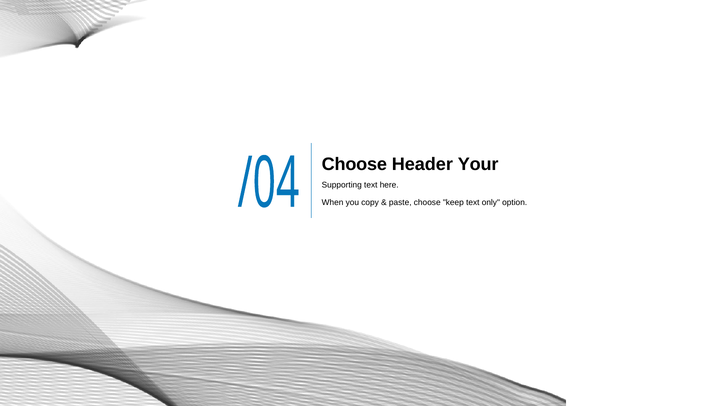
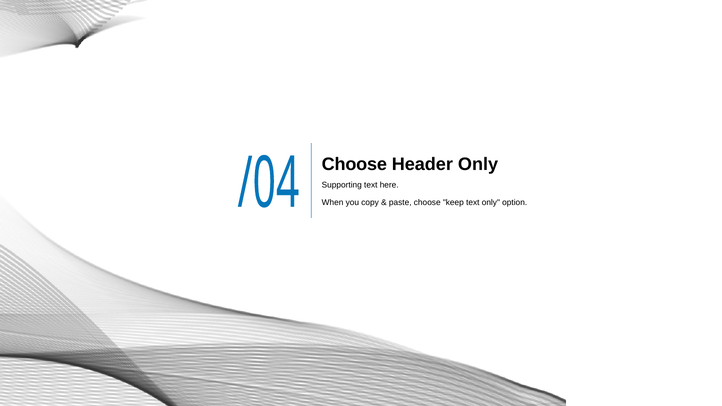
Header Your: Your -> Only
